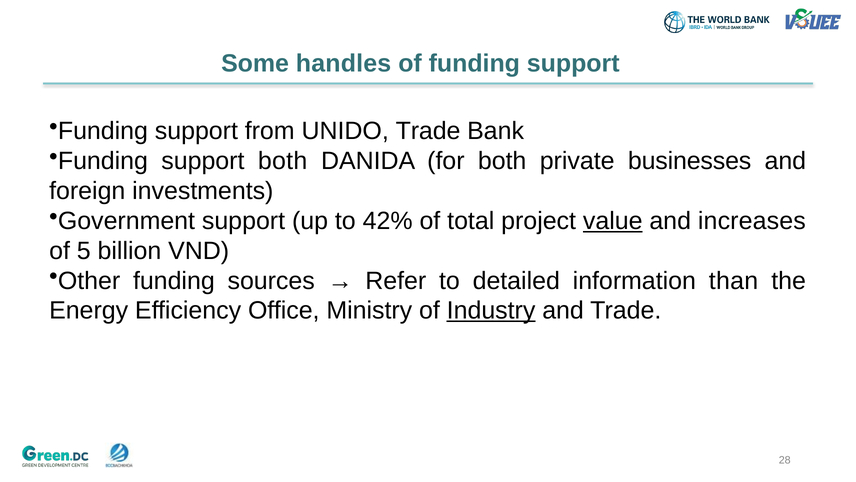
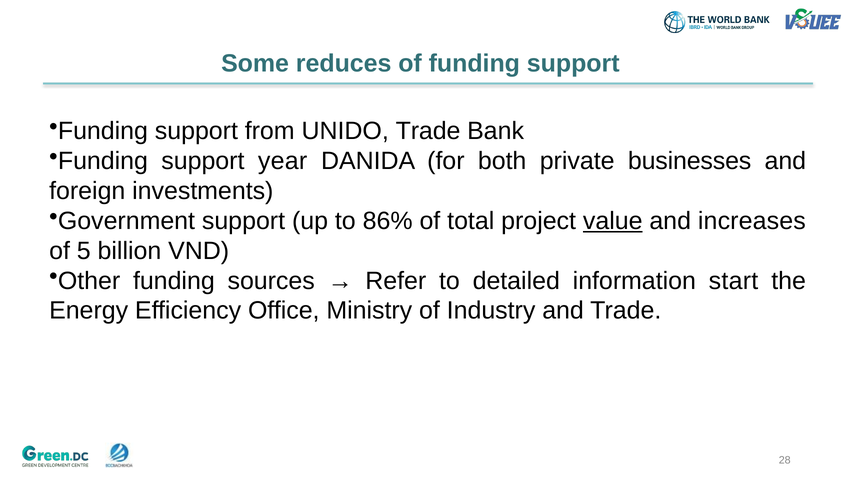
handles: handles -> reduces
support both: both -> year
42%: 42% -> 86%
than: than -> start
Industry underline: present -> none
